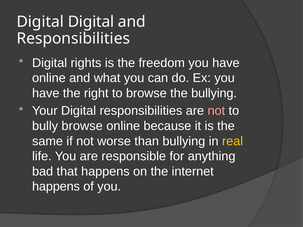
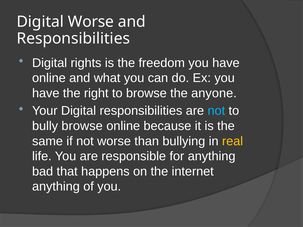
Digital Digital: Digital -> Worse
the bullying: bullying -> anyone
not at (216, 111) colour: pink -> light blue
happens at (56, 187): happens -> anything
